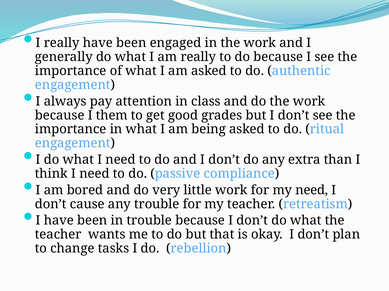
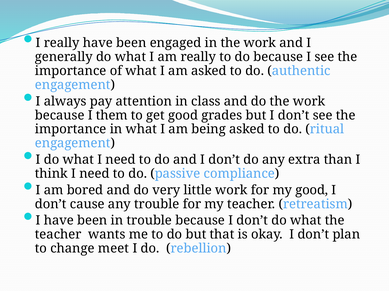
my need: need -> good
tasks: tasks -> meet
